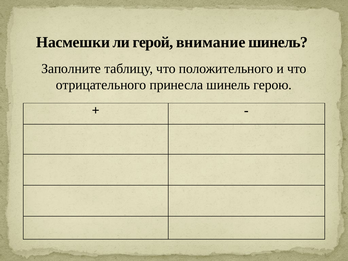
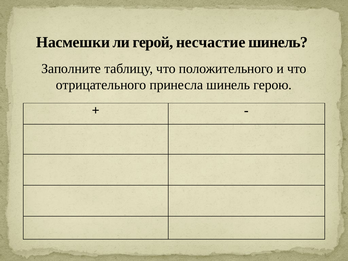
внимание: внимание -> несчастие
